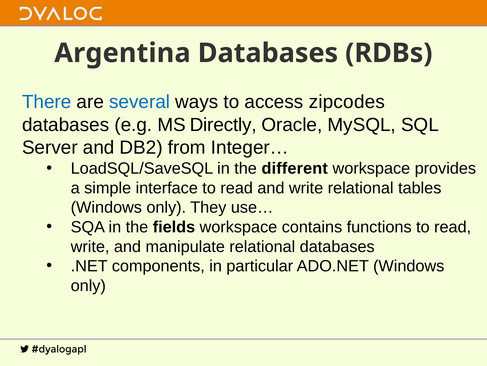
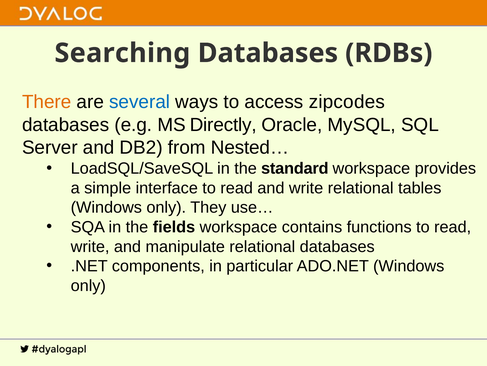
Argentina: Argentina -> Searching
There colour: blue -> orange
Integer…: Integer… -> Nested…
different: different -> standard
